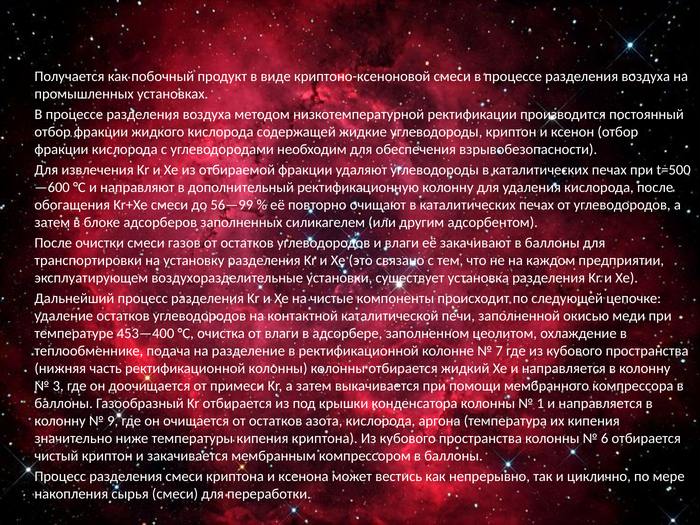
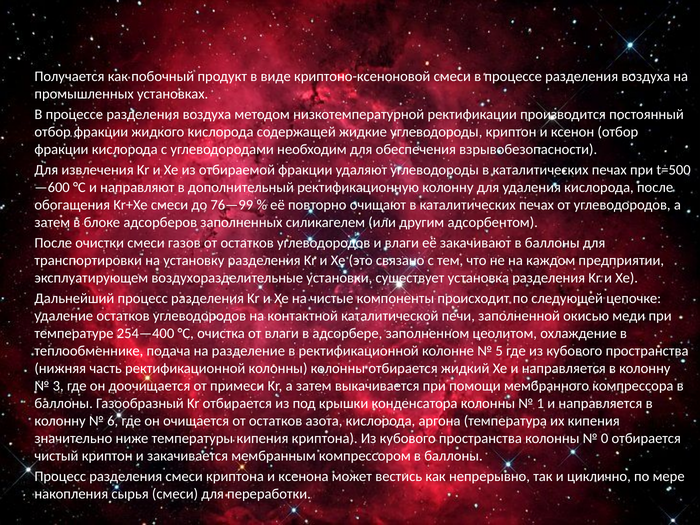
56—99: 56—99 -> 76—99
453—400: 453—400 -> 254—400
7: 7 -> 5
9: 9 -> 6
6: 6 -> 0
